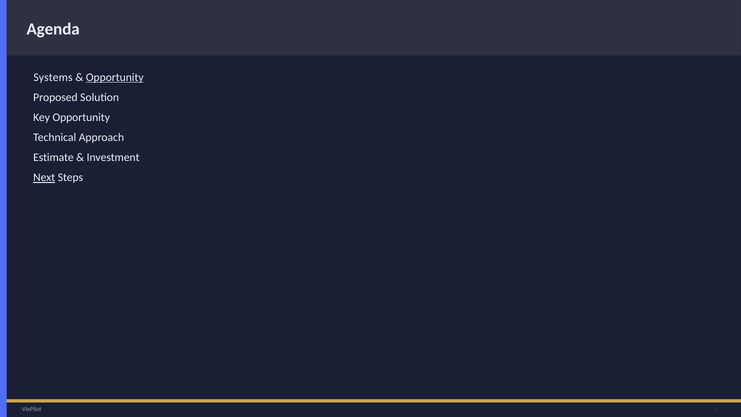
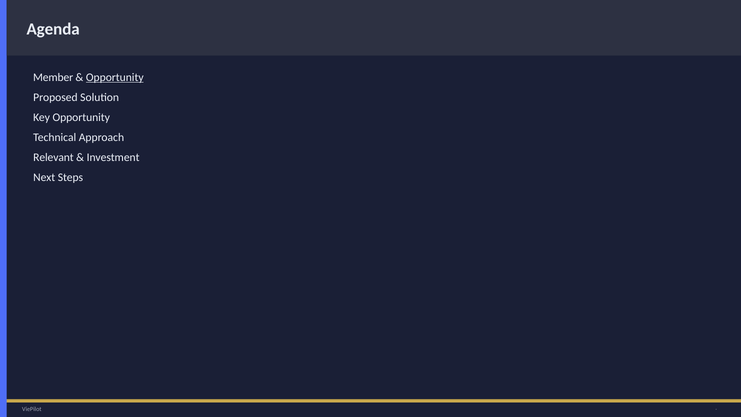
Systems: Systems -> Member
Estimate: Estimate -> Relevant
Next underline: present -> none
